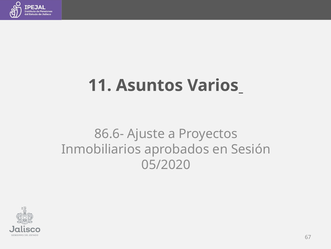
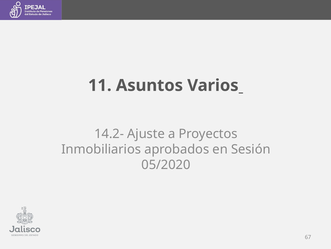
86.6-: 86.6- -> 14.2-
